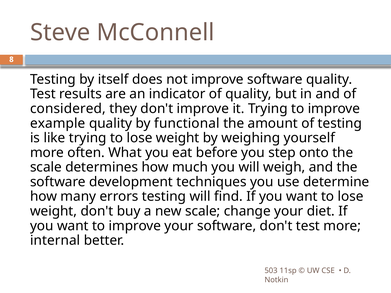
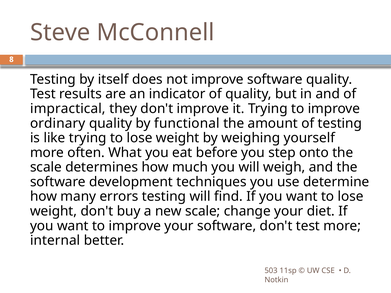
considered: considered -> impractical
example: example -> ordinary
